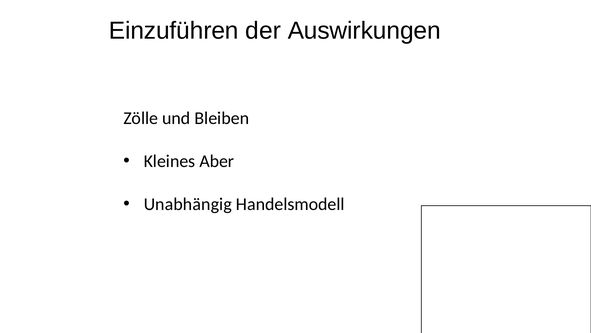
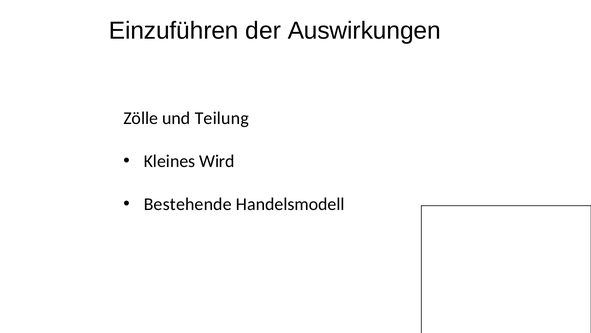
Bleiben: Bleiben -> Teilung
Aber: Aber -> Wird
Unabhängig: Unabhängig -> Bestehende
